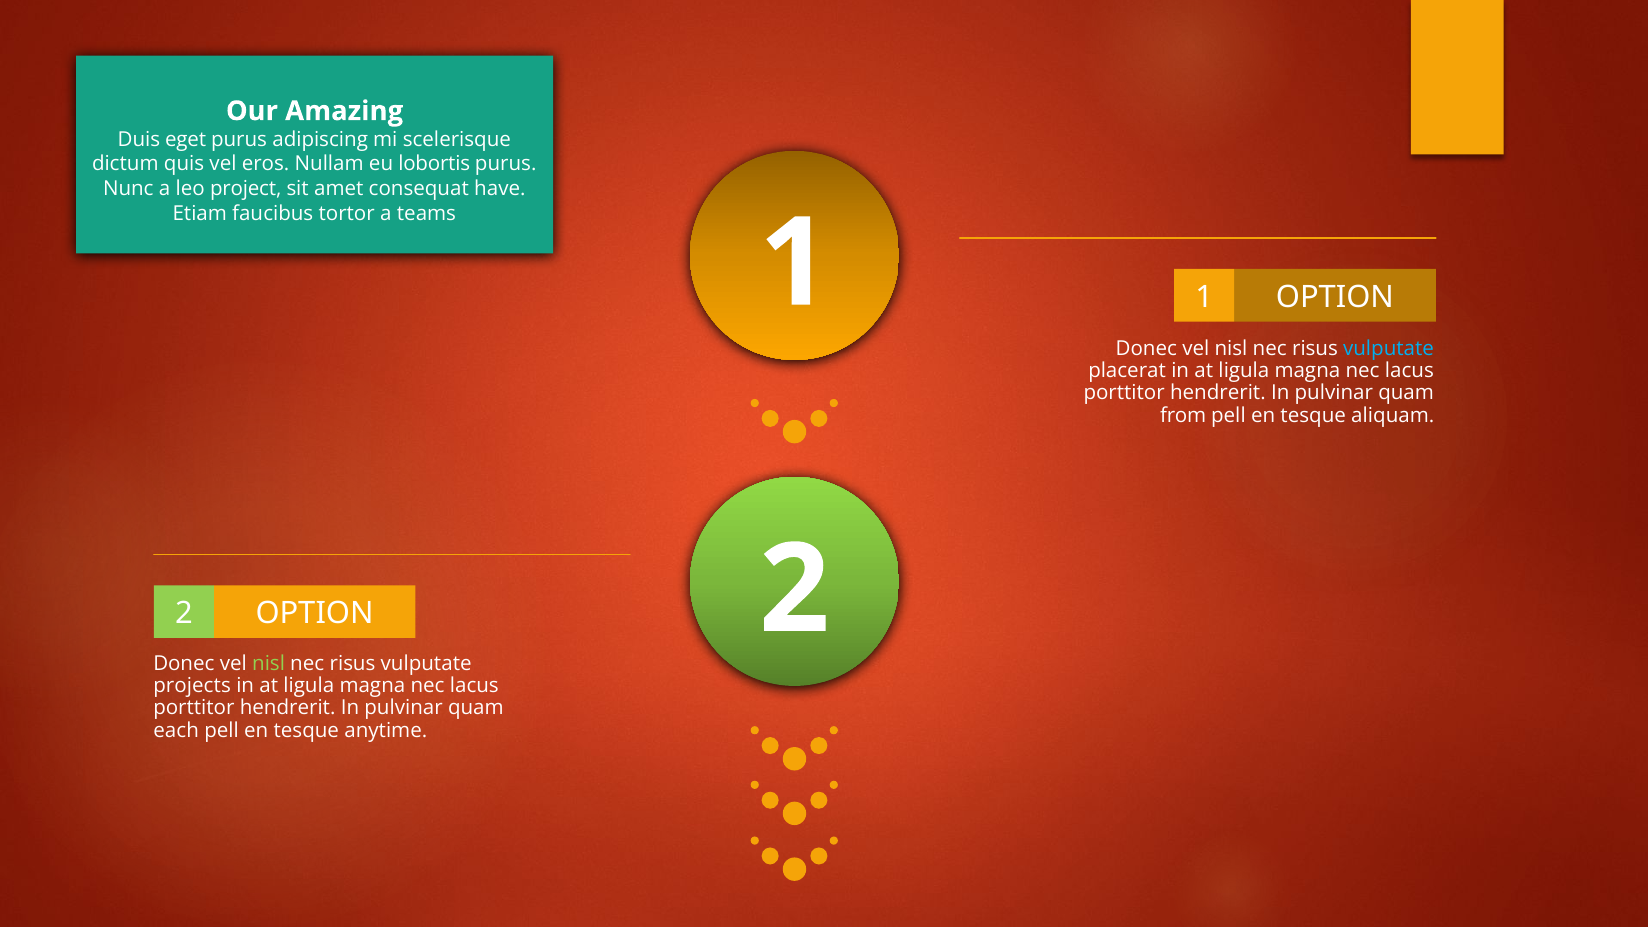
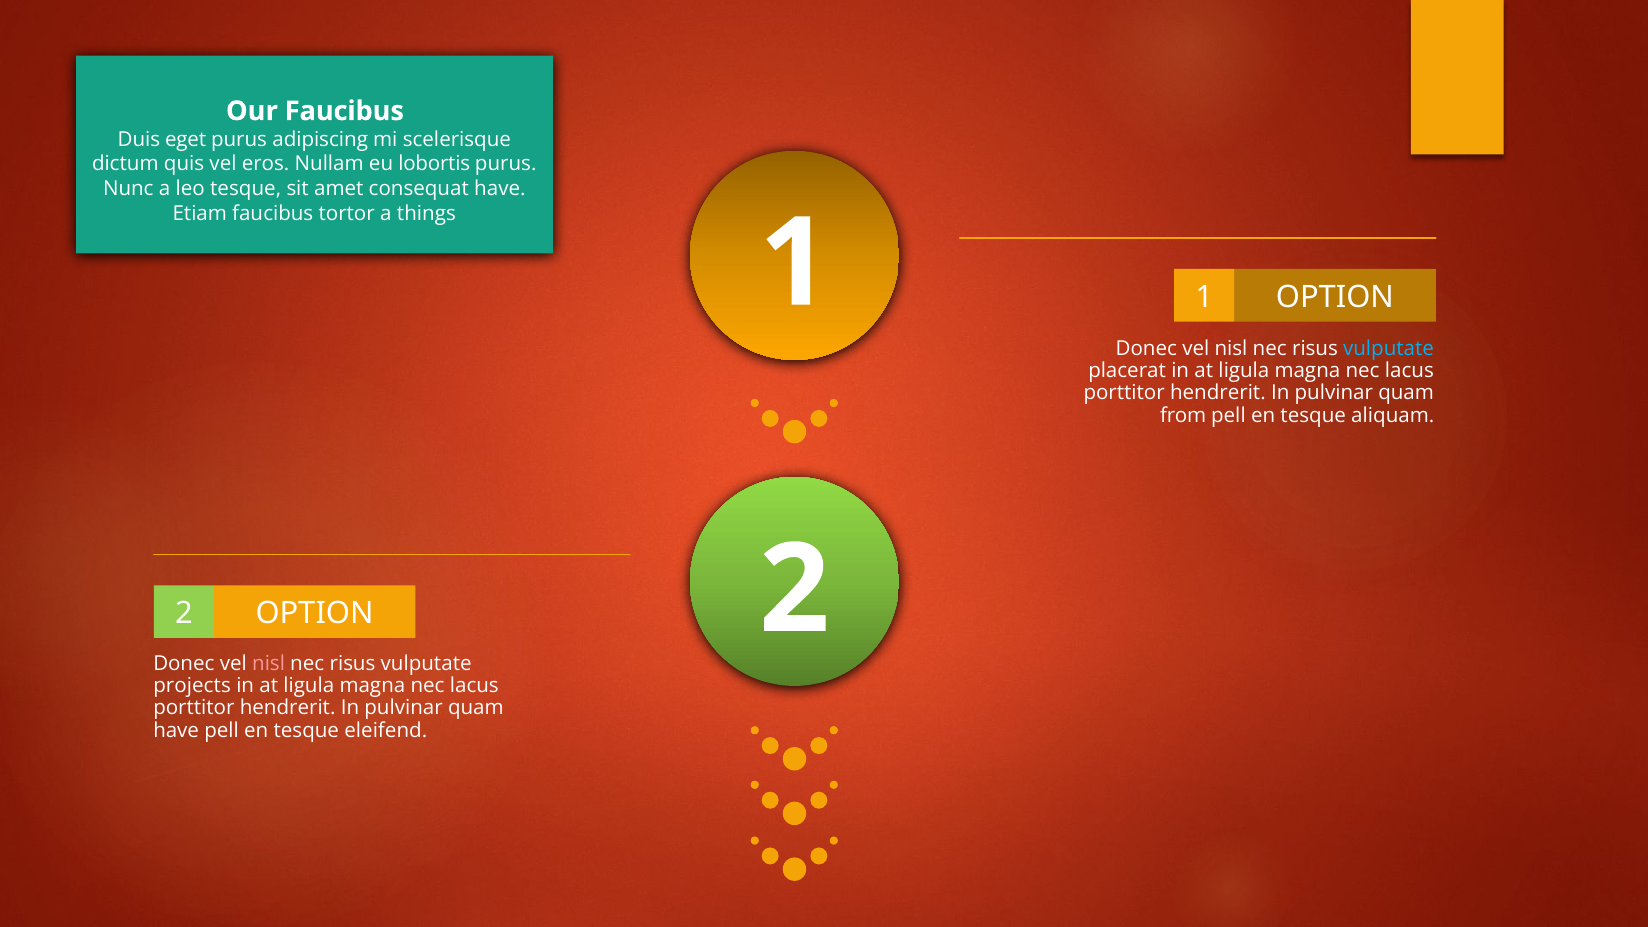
Our Amazing: Amazing -> Faucibus
leo project: project -> tesque
teams: teams -> things
nisl at (269, 664) colour: light green -> pink
each at (176, 730): each -> have
anytime: anytime -> eleifend
